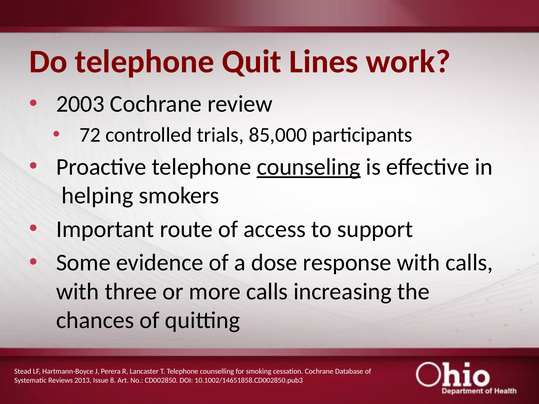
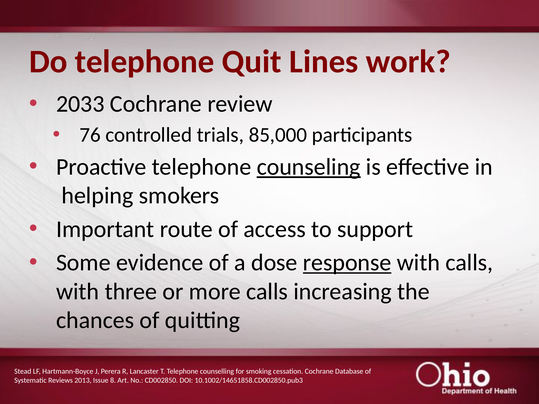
2003: 2003 -> 2033
72: 72 -> 76
response underline: none -> present
